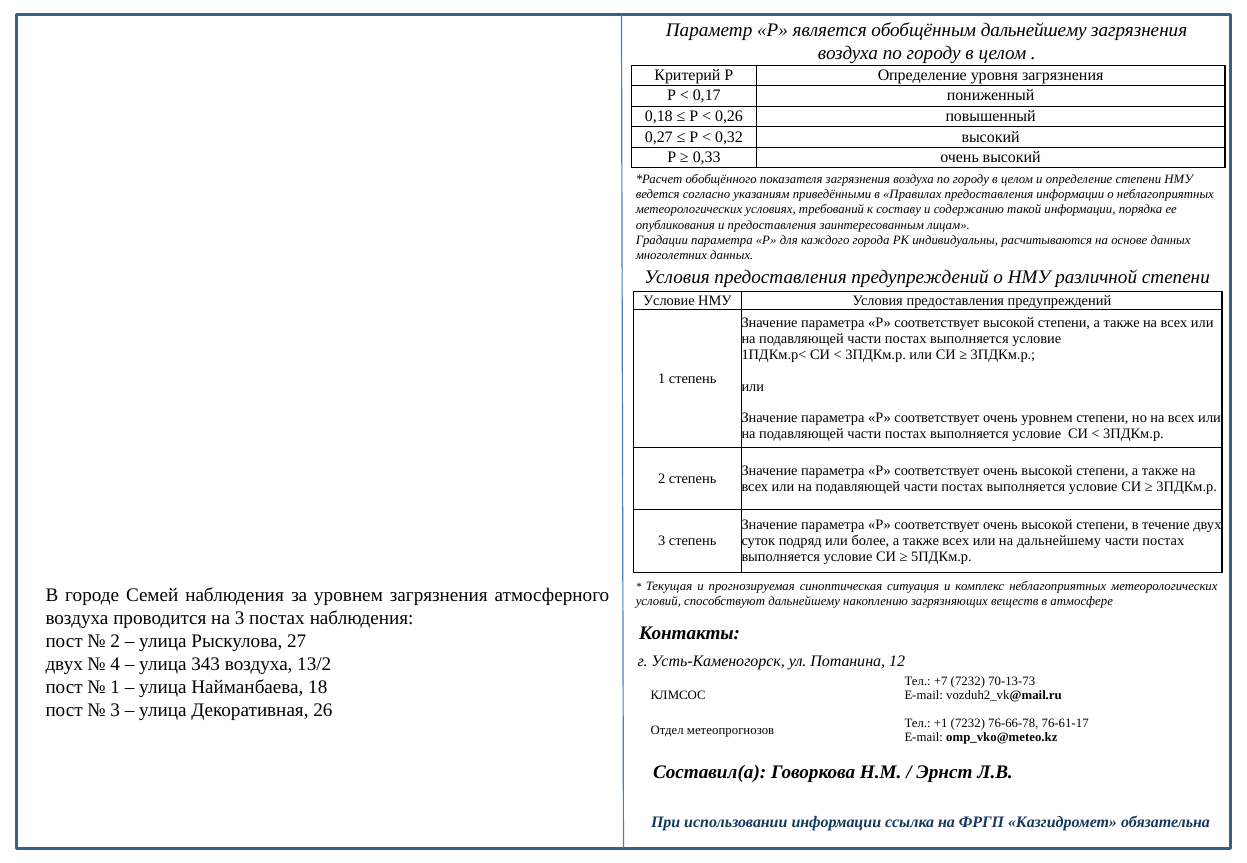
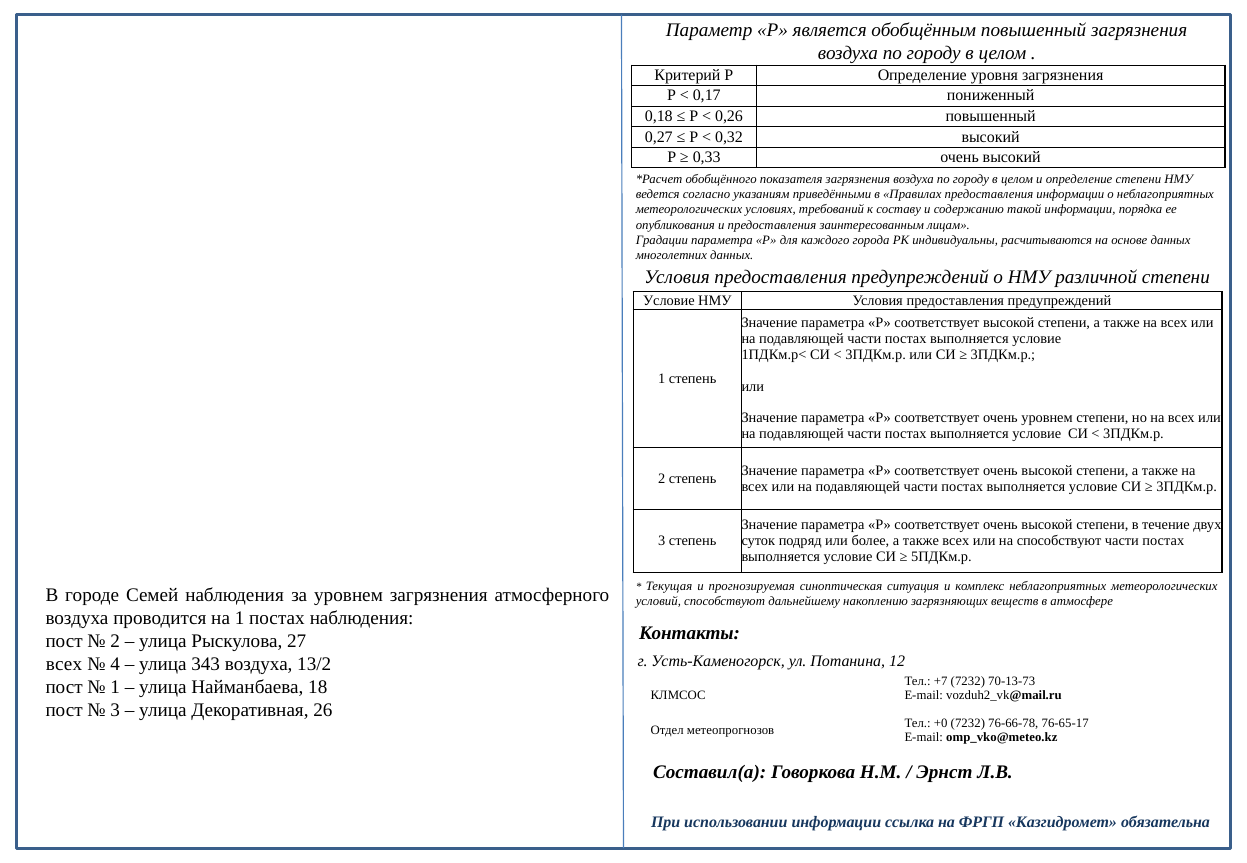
обобщённым дальнейшему: дальнейшему -> повышенный
на дальнейшему: дальнейшему -> способствуют
на 3: 3 -> 1
двух at (64, 664): двух -> всех
+1: +1 -> +0
76-61-17: 76-61-17 -> 76-65-17
